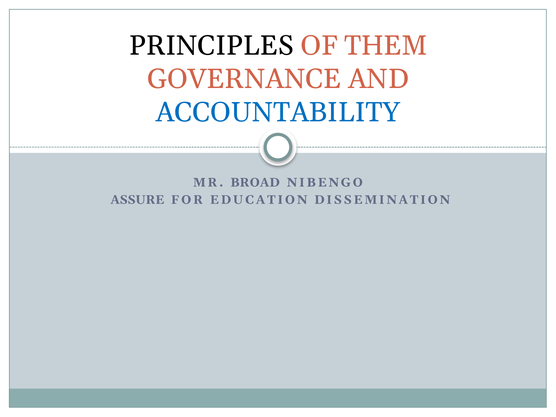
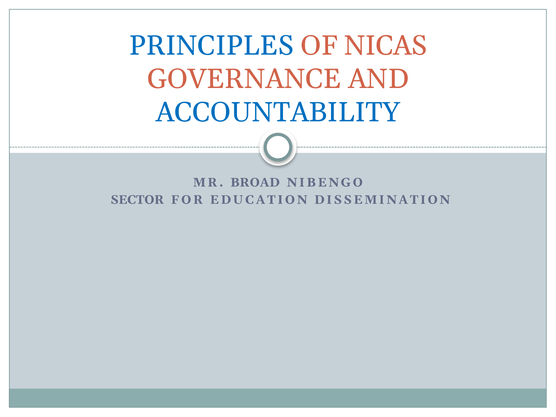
PRINCIPLES colour: black -> blue
THEM: THEM -> NICAS
ASSURE: ASSURE -> SECTOR
